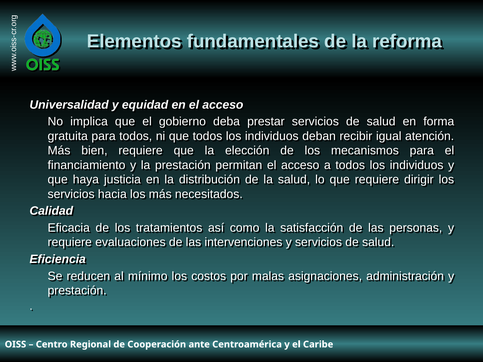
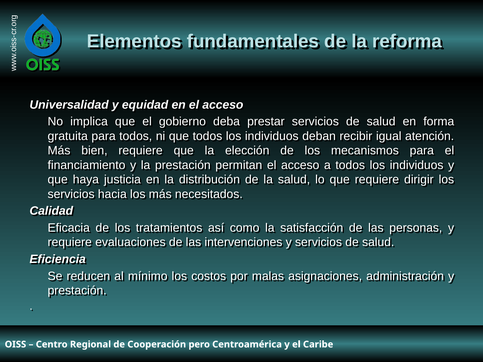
ante: ante -> pero
